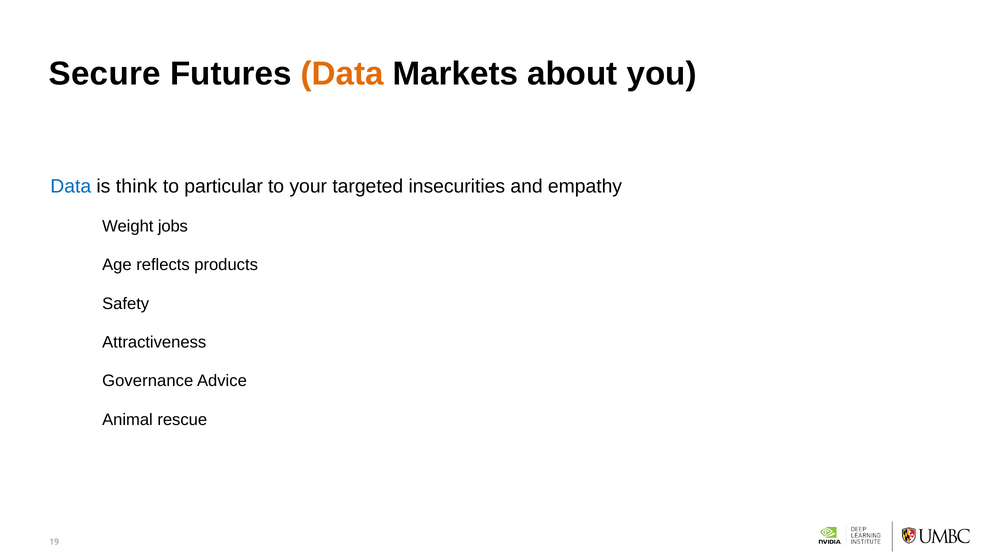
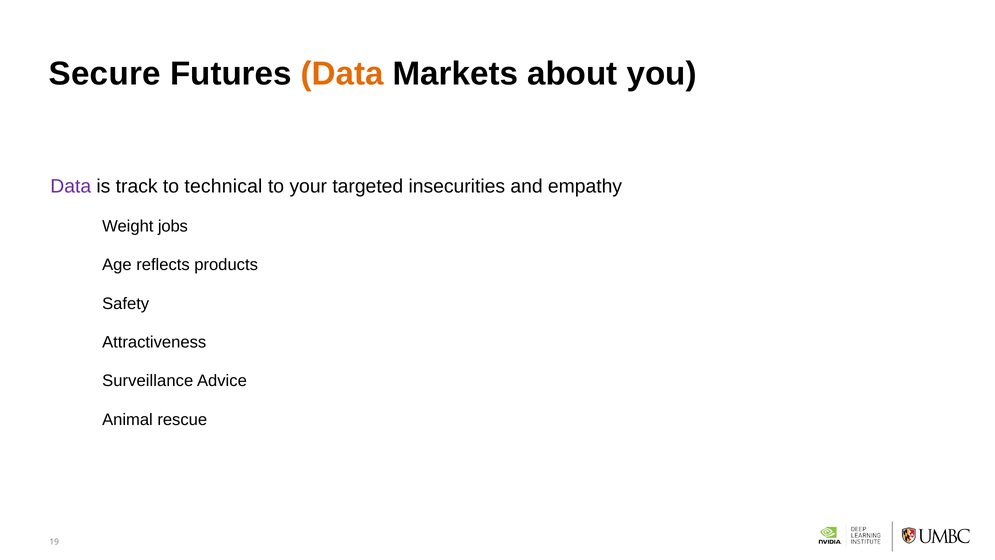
Data at (71, 186) colour: blue -> purple
think: think -> track
particular: particular -> technical
Governance: Governance -> Surveillance
